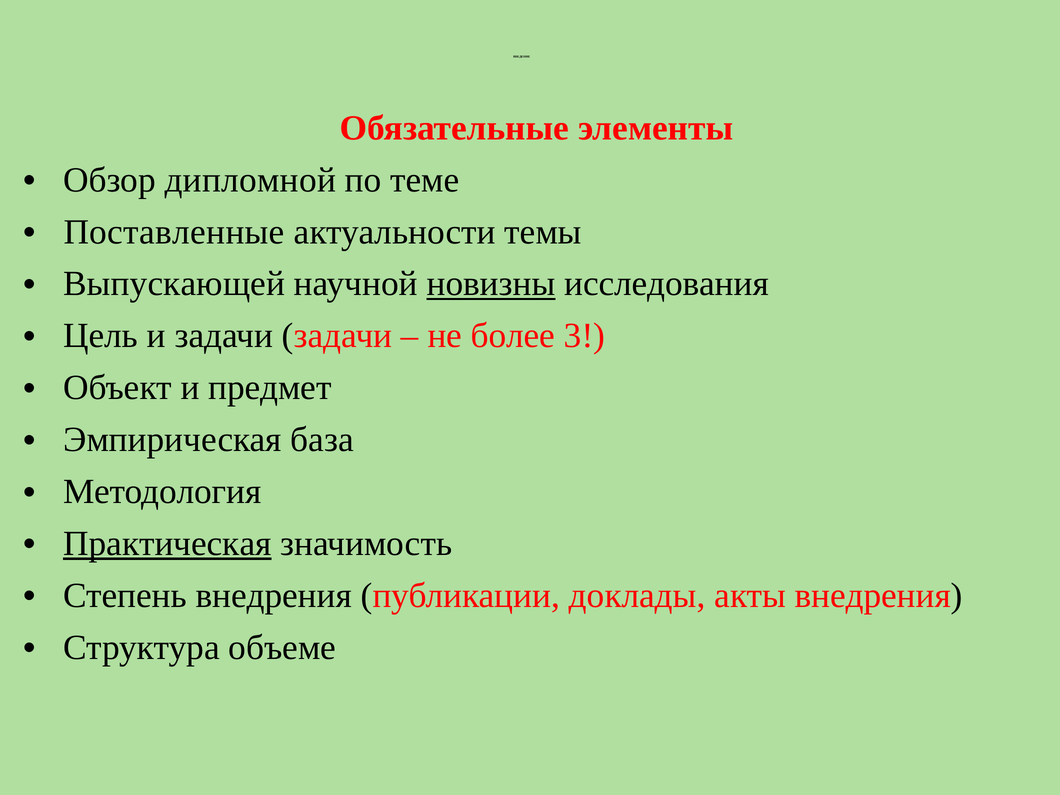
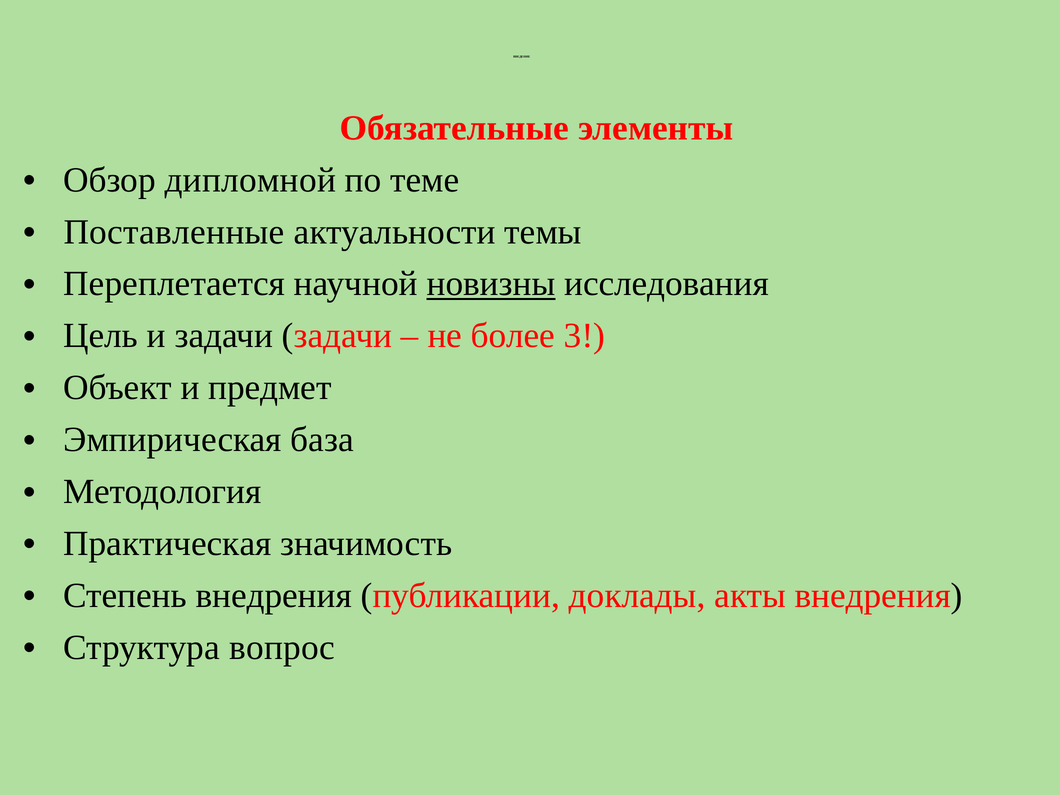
Выпускающей: Выпускающей -> Переплетается
Практическая underline: present -> none
объеме: объеме -> вопрос
